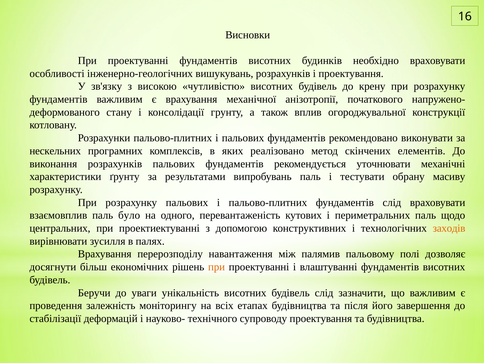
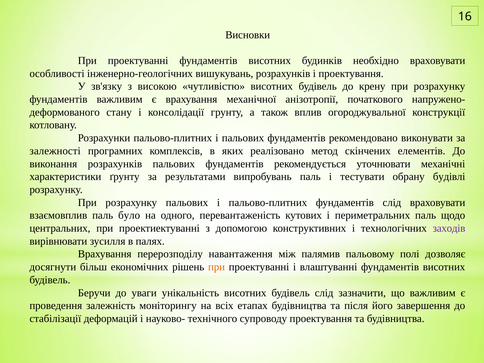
нескельних: нескельних -> залежності
масиву: масиву -> будівлі
заходів colour: orange -> purple
